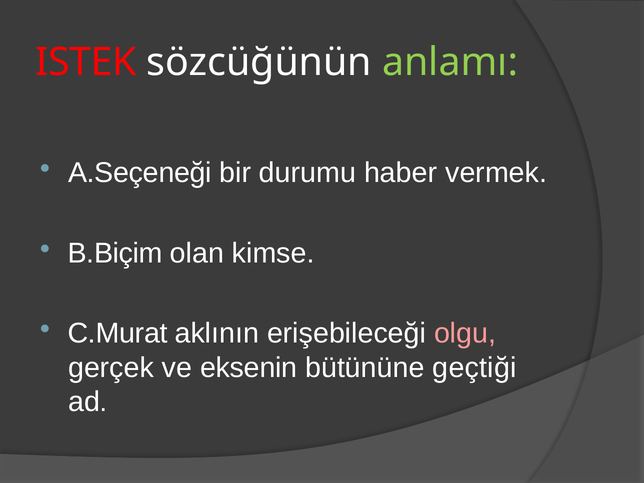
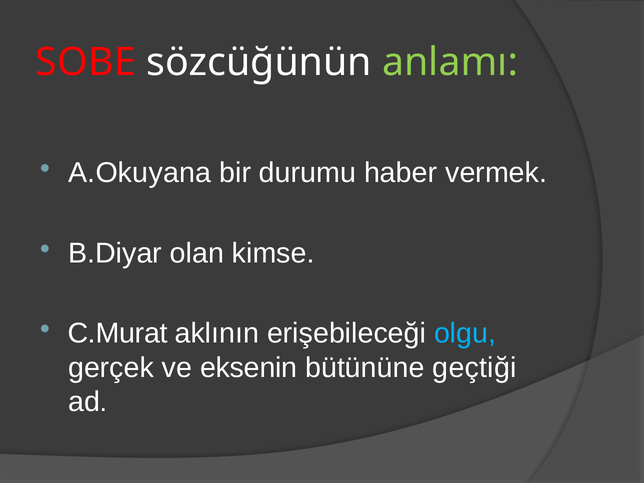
ISTEK: ISTEK -> SOBE
A.Seçeneği: A.Seçeneği -> A.Okuyana
B.Biçim: B.Biçim -> B.Diyar
olgu colour: pink -> light blue
